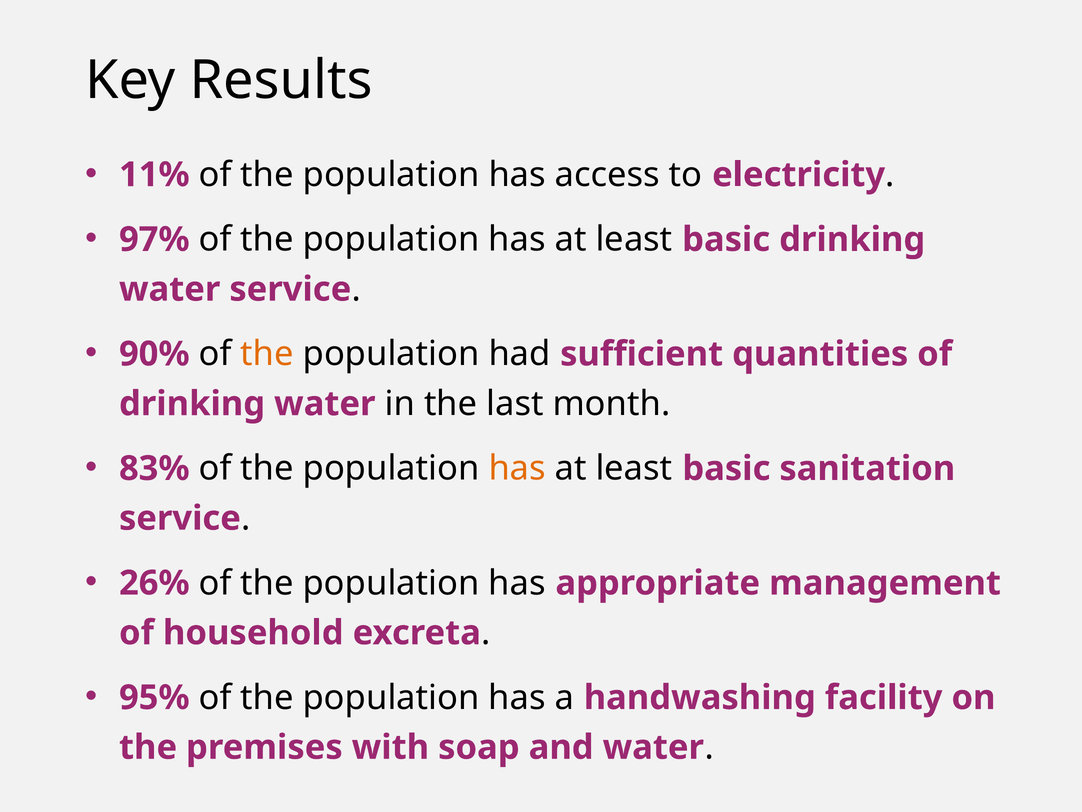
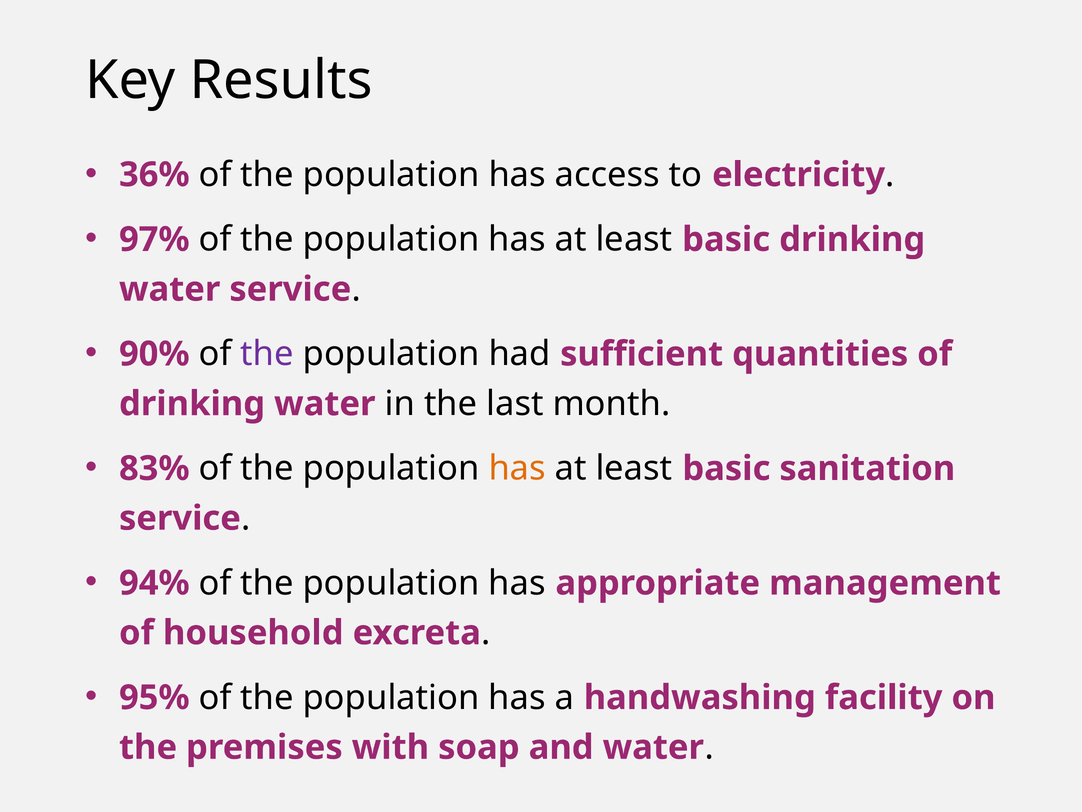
11%: 11% -> 36%
the at (267, 354) colour: orange -> purple
26%: 26% -> 94%
